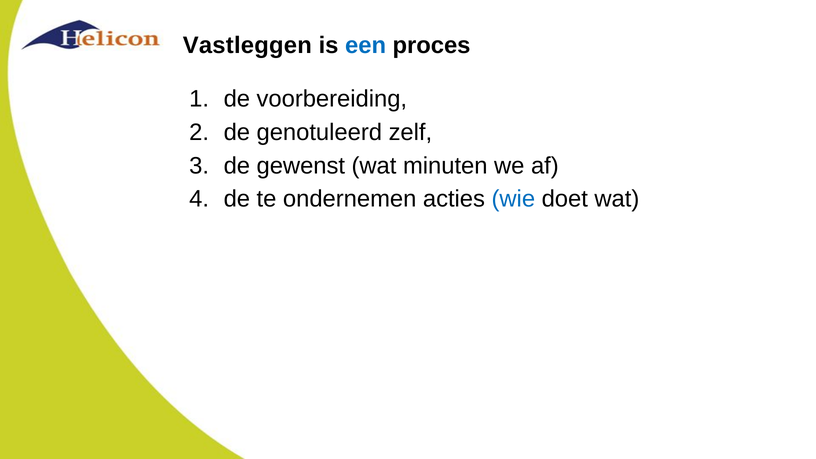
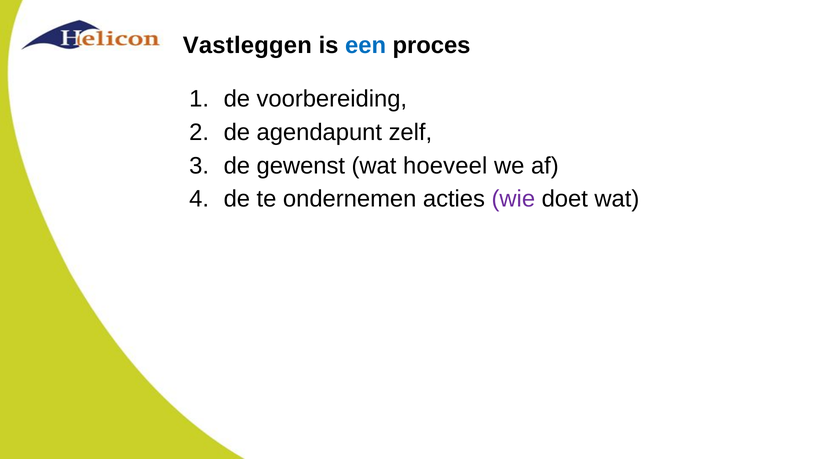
genotuleerd: genotuleerd -> agendapunt
minuten: minuten -> hoeveel
wie colour: blue -> purple
